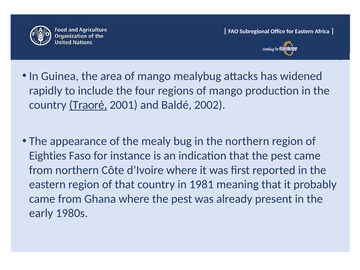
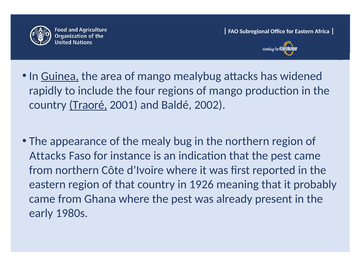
Guinea underline: none -> present
Eighties at (48, 156): Eighties -> Attacks
1981: 1981 -> 1926
